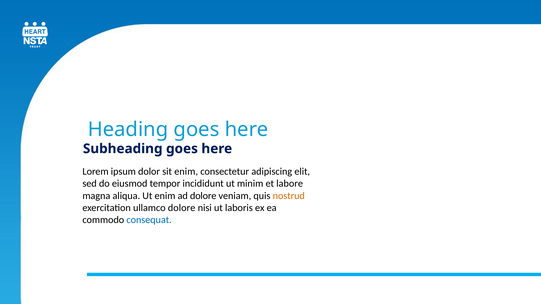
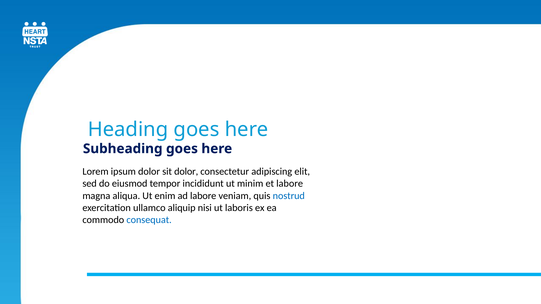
sit enim: enim -> dolor
ad dolore: dolore -> labore
nostrud colour: orange -> blue
ullamco dolore: dolore -> aliquip
